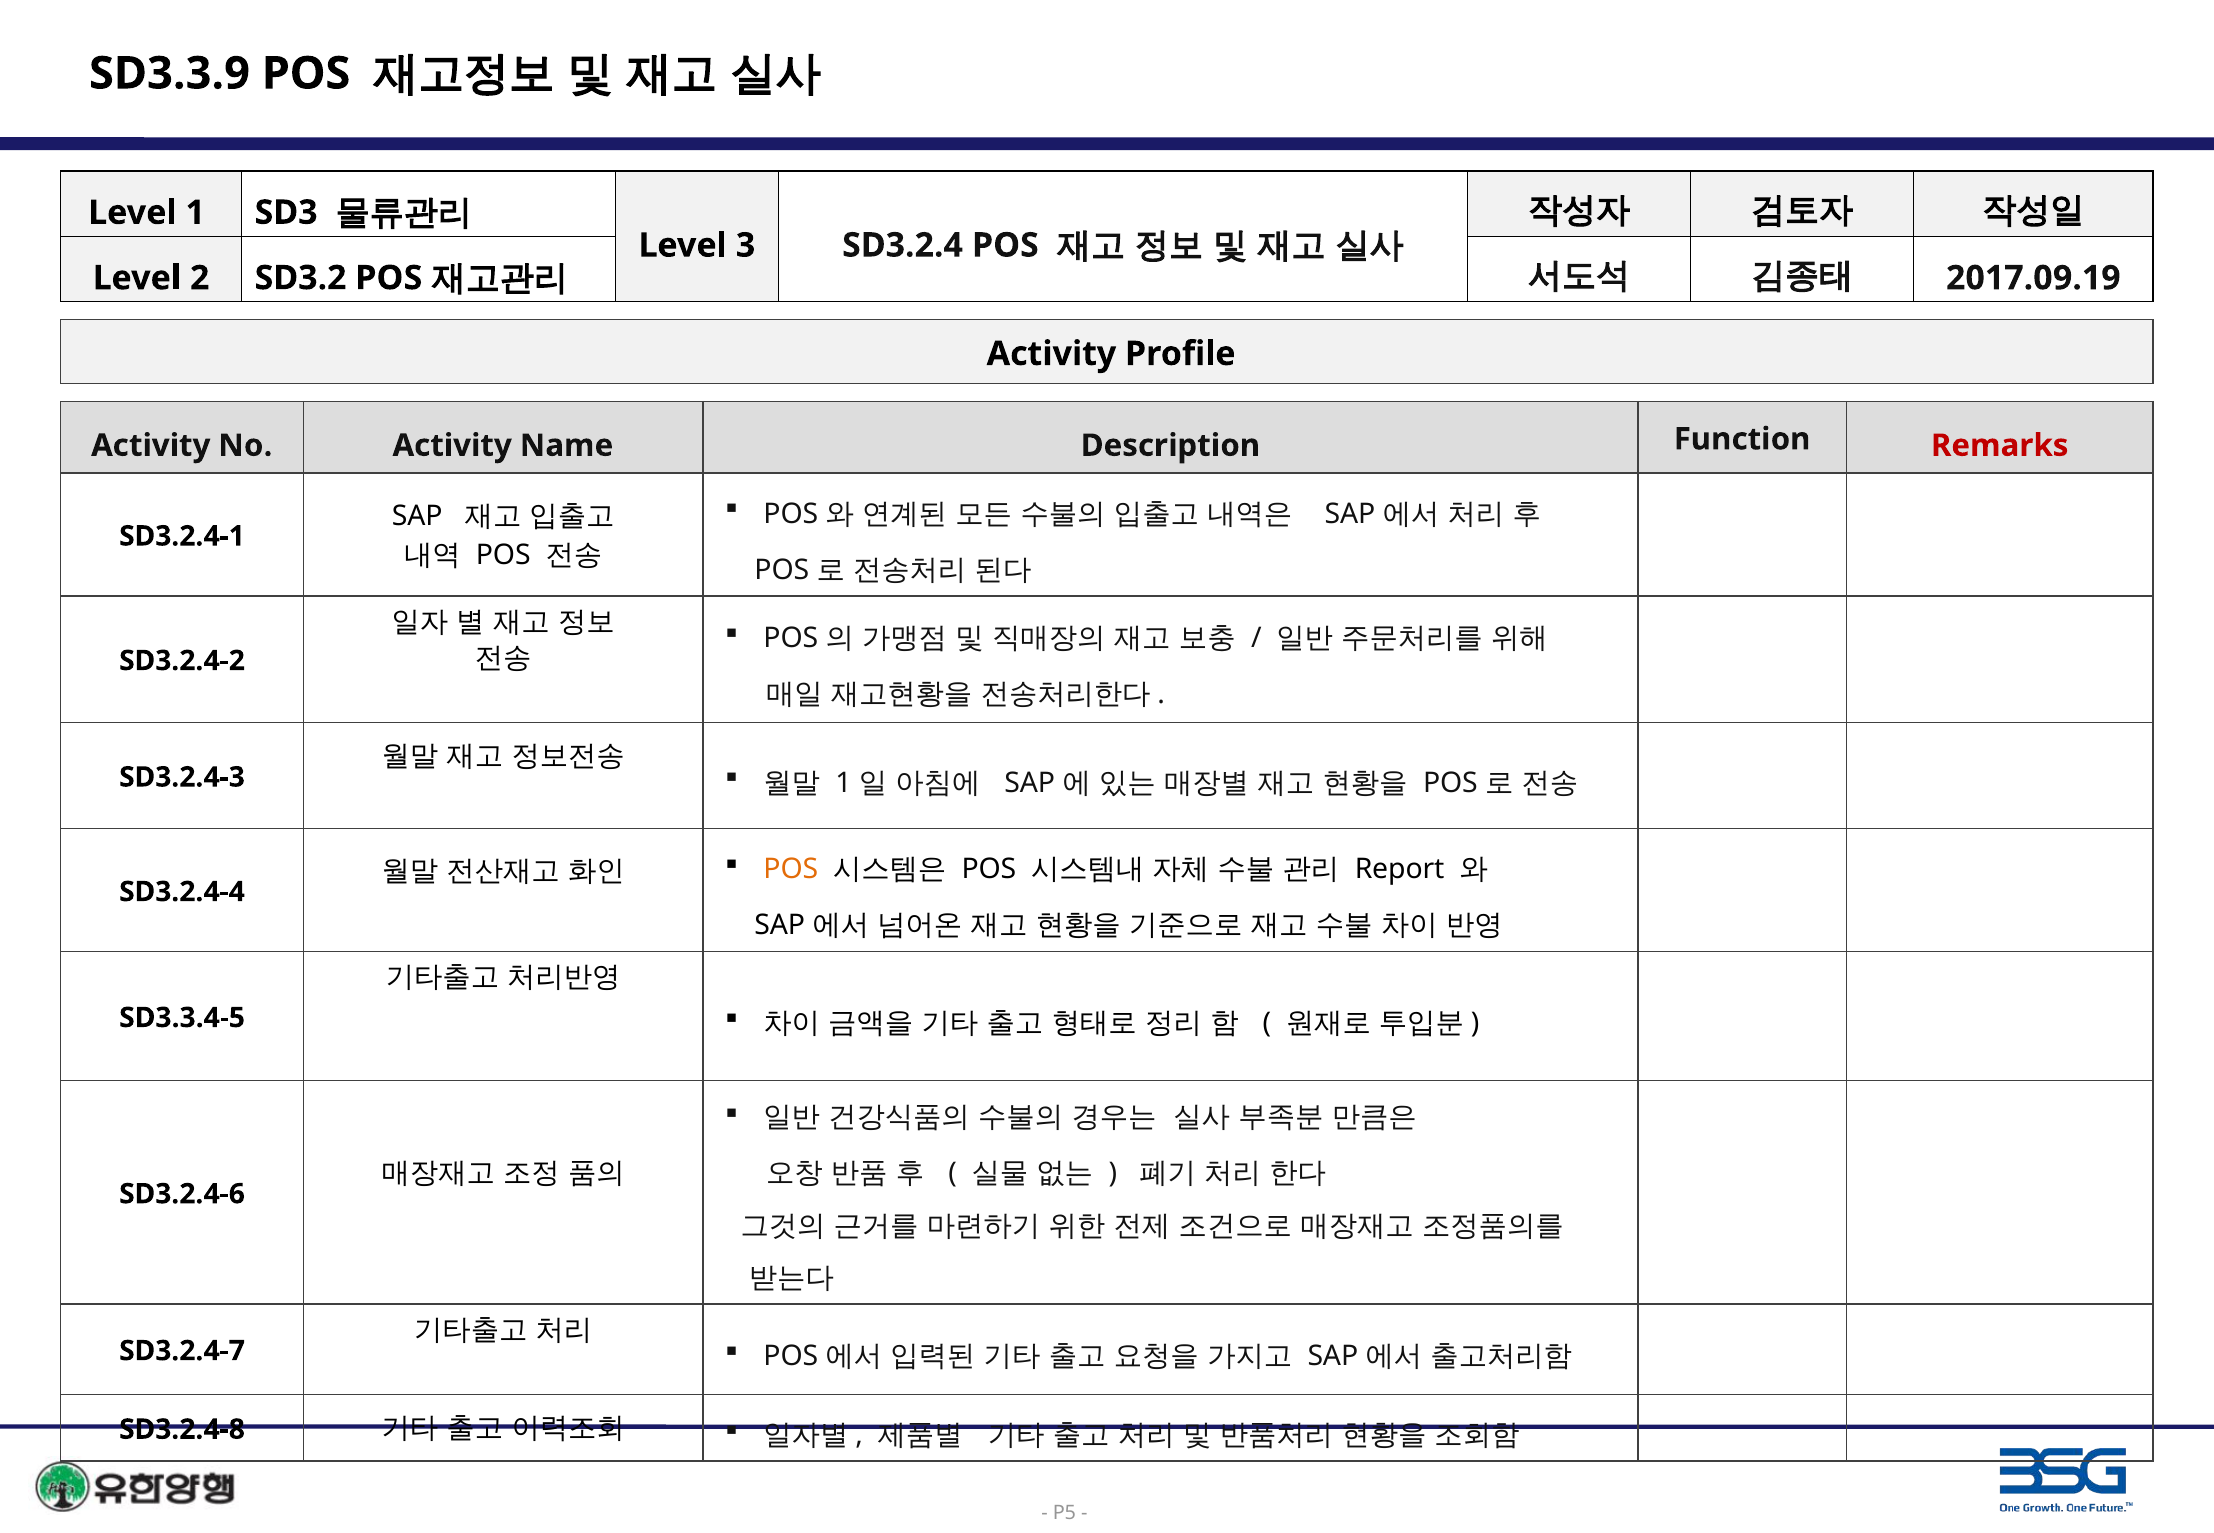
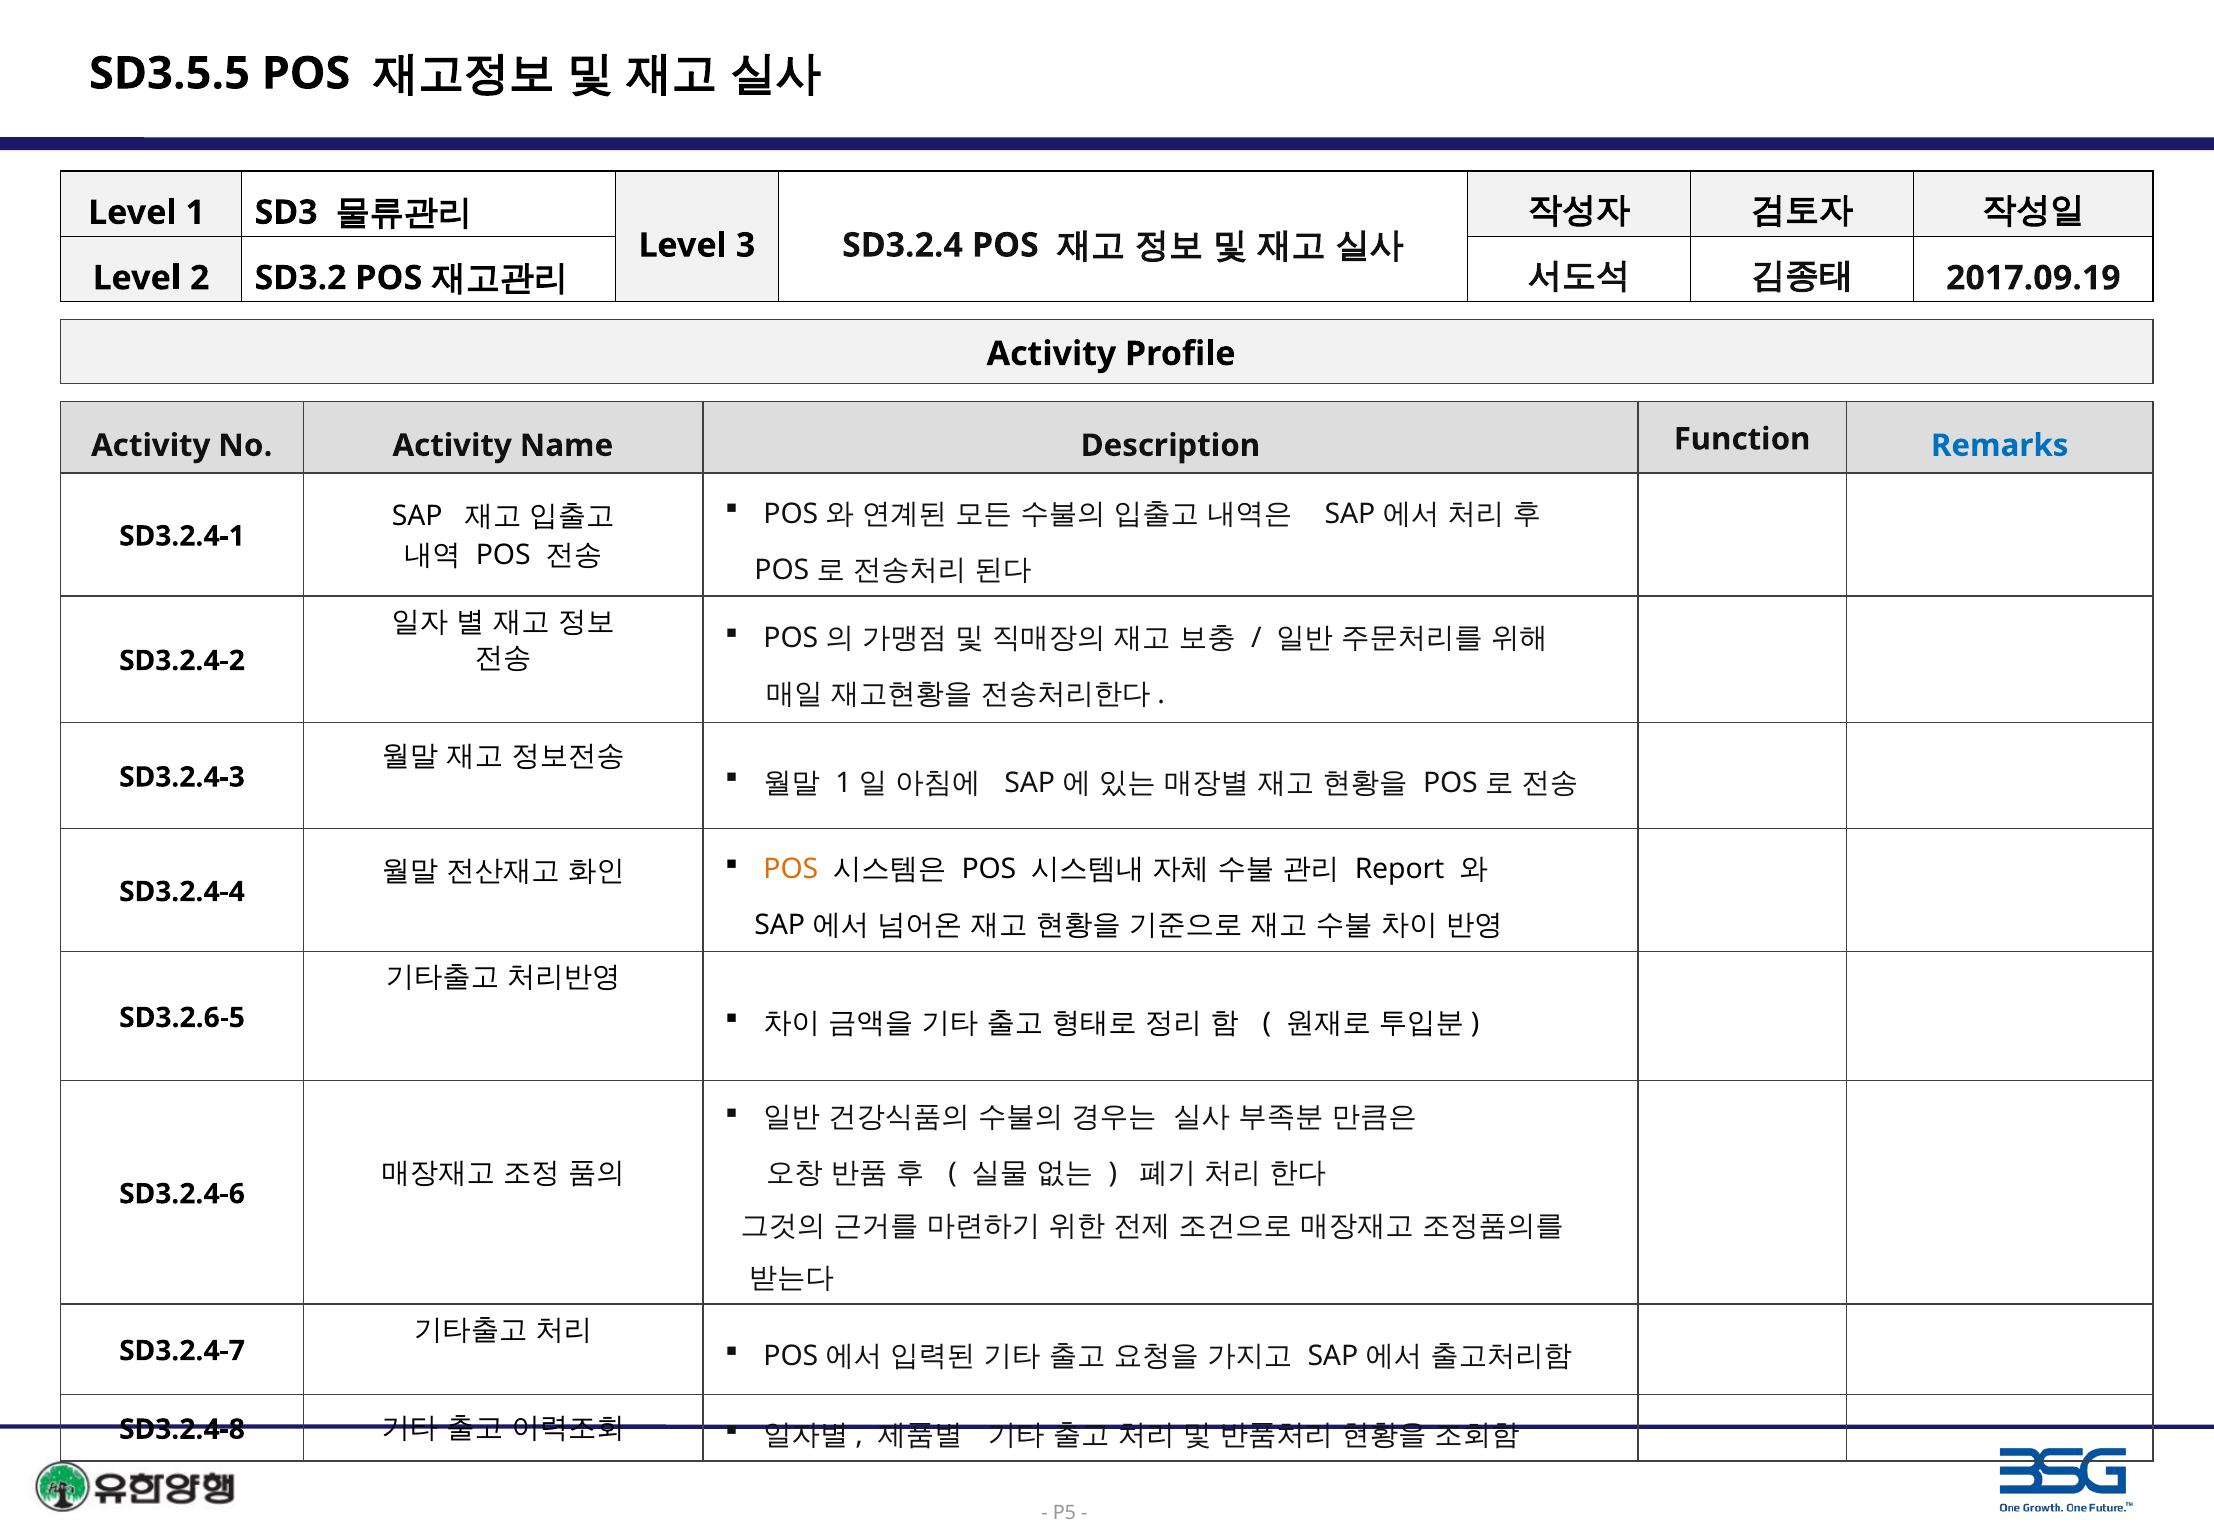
SD3.3.9: SD3.3.9 -> SD3.5.5
Remarks colour: red -> blue
SD3.3.4-5: SD3.3.4-5 -> SD3.2.6-5
